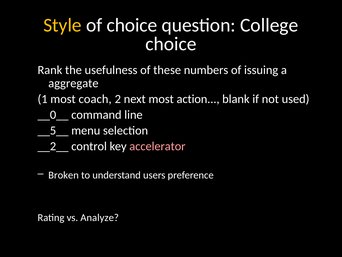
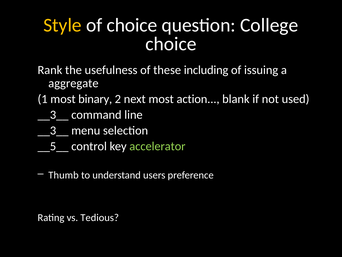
numbers: numbers -> including
coach: coach -> binary
__0__ at (53, 115): __0__ -> __3__
__5__ at (53, 130): __5__ -> __3__
__2__: __2__ -> __5__
accelerator colour: pink -> light green
Broken: Broken -> Thumb
Analyze: Analyze -> Tedious
